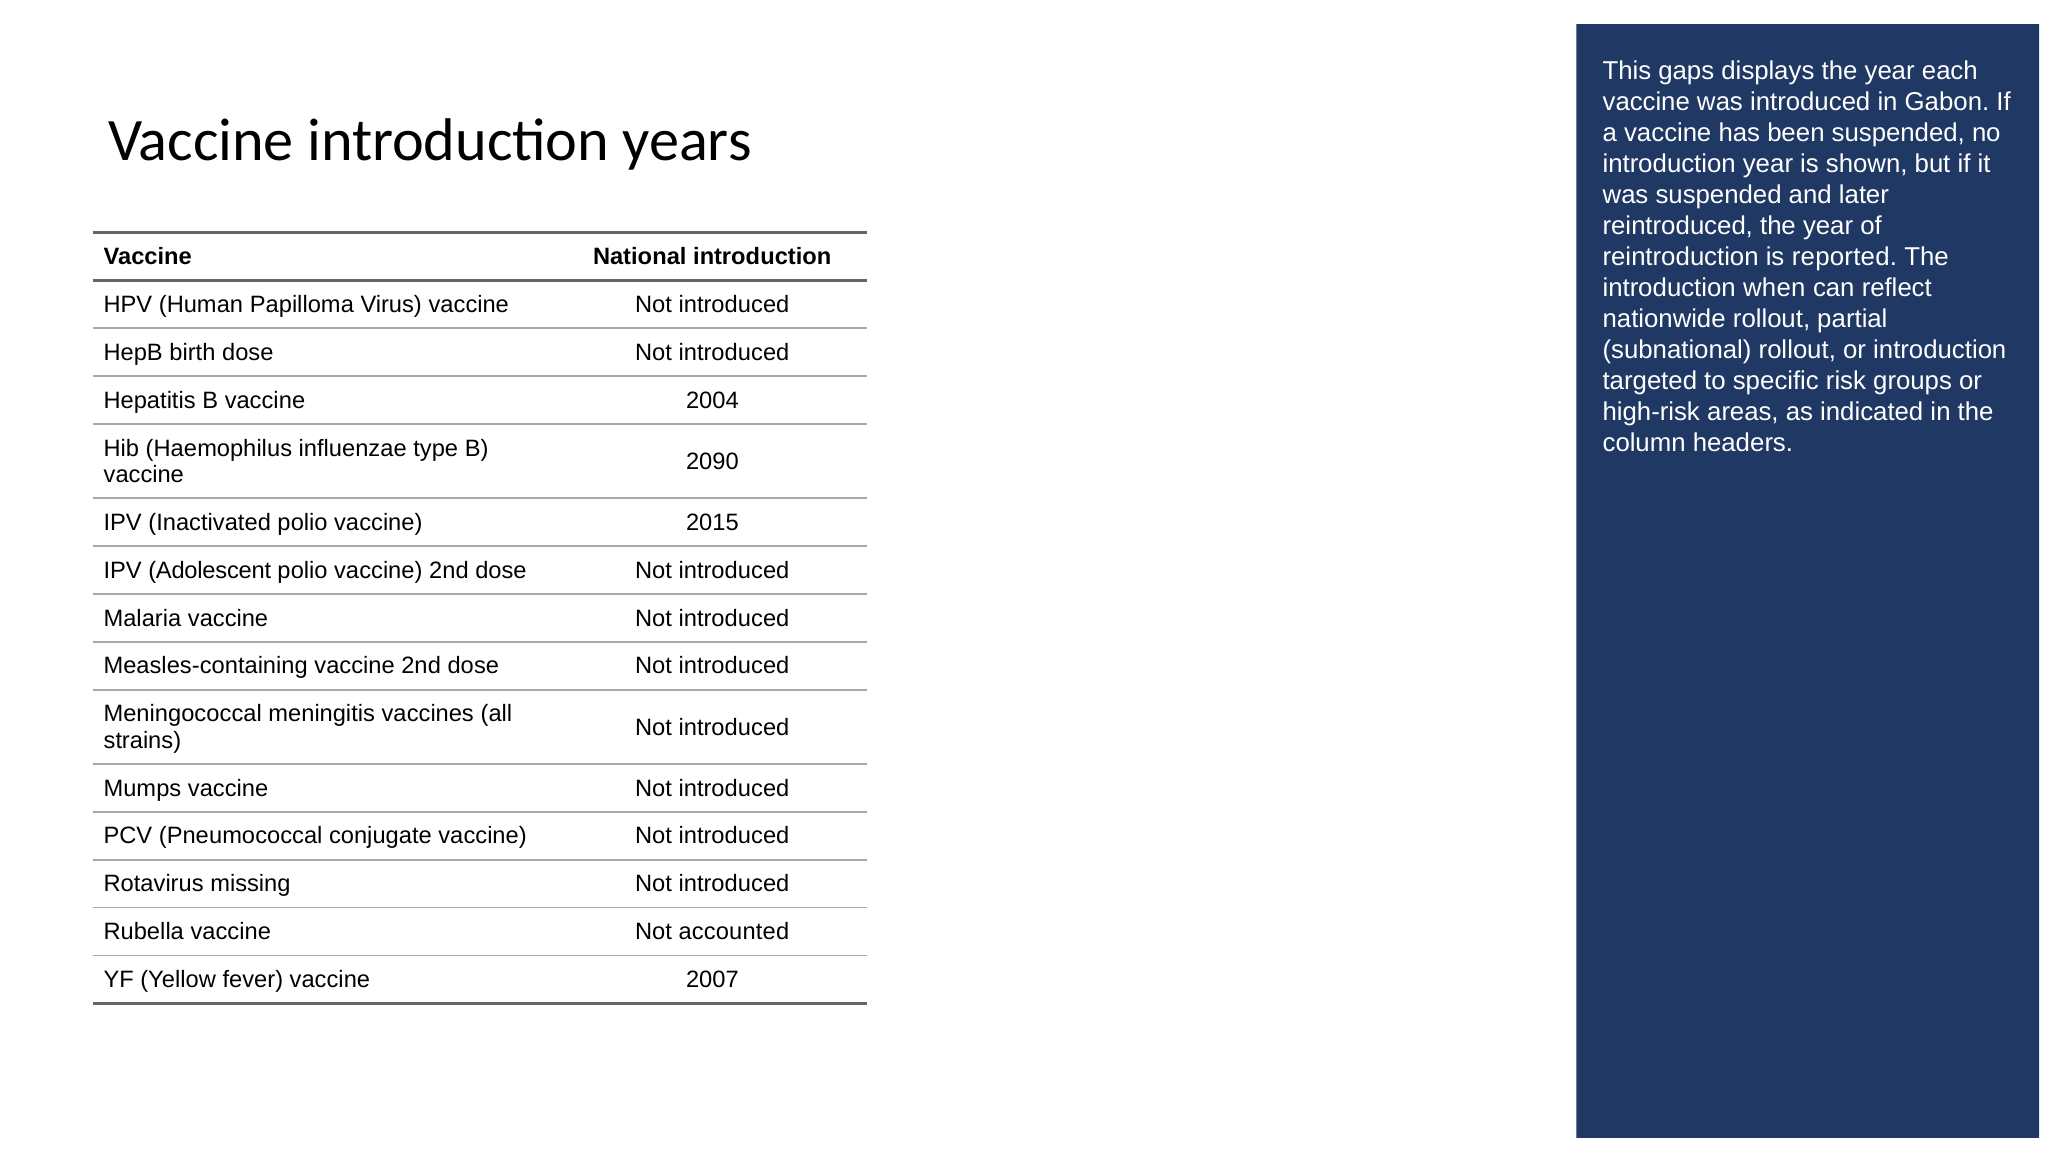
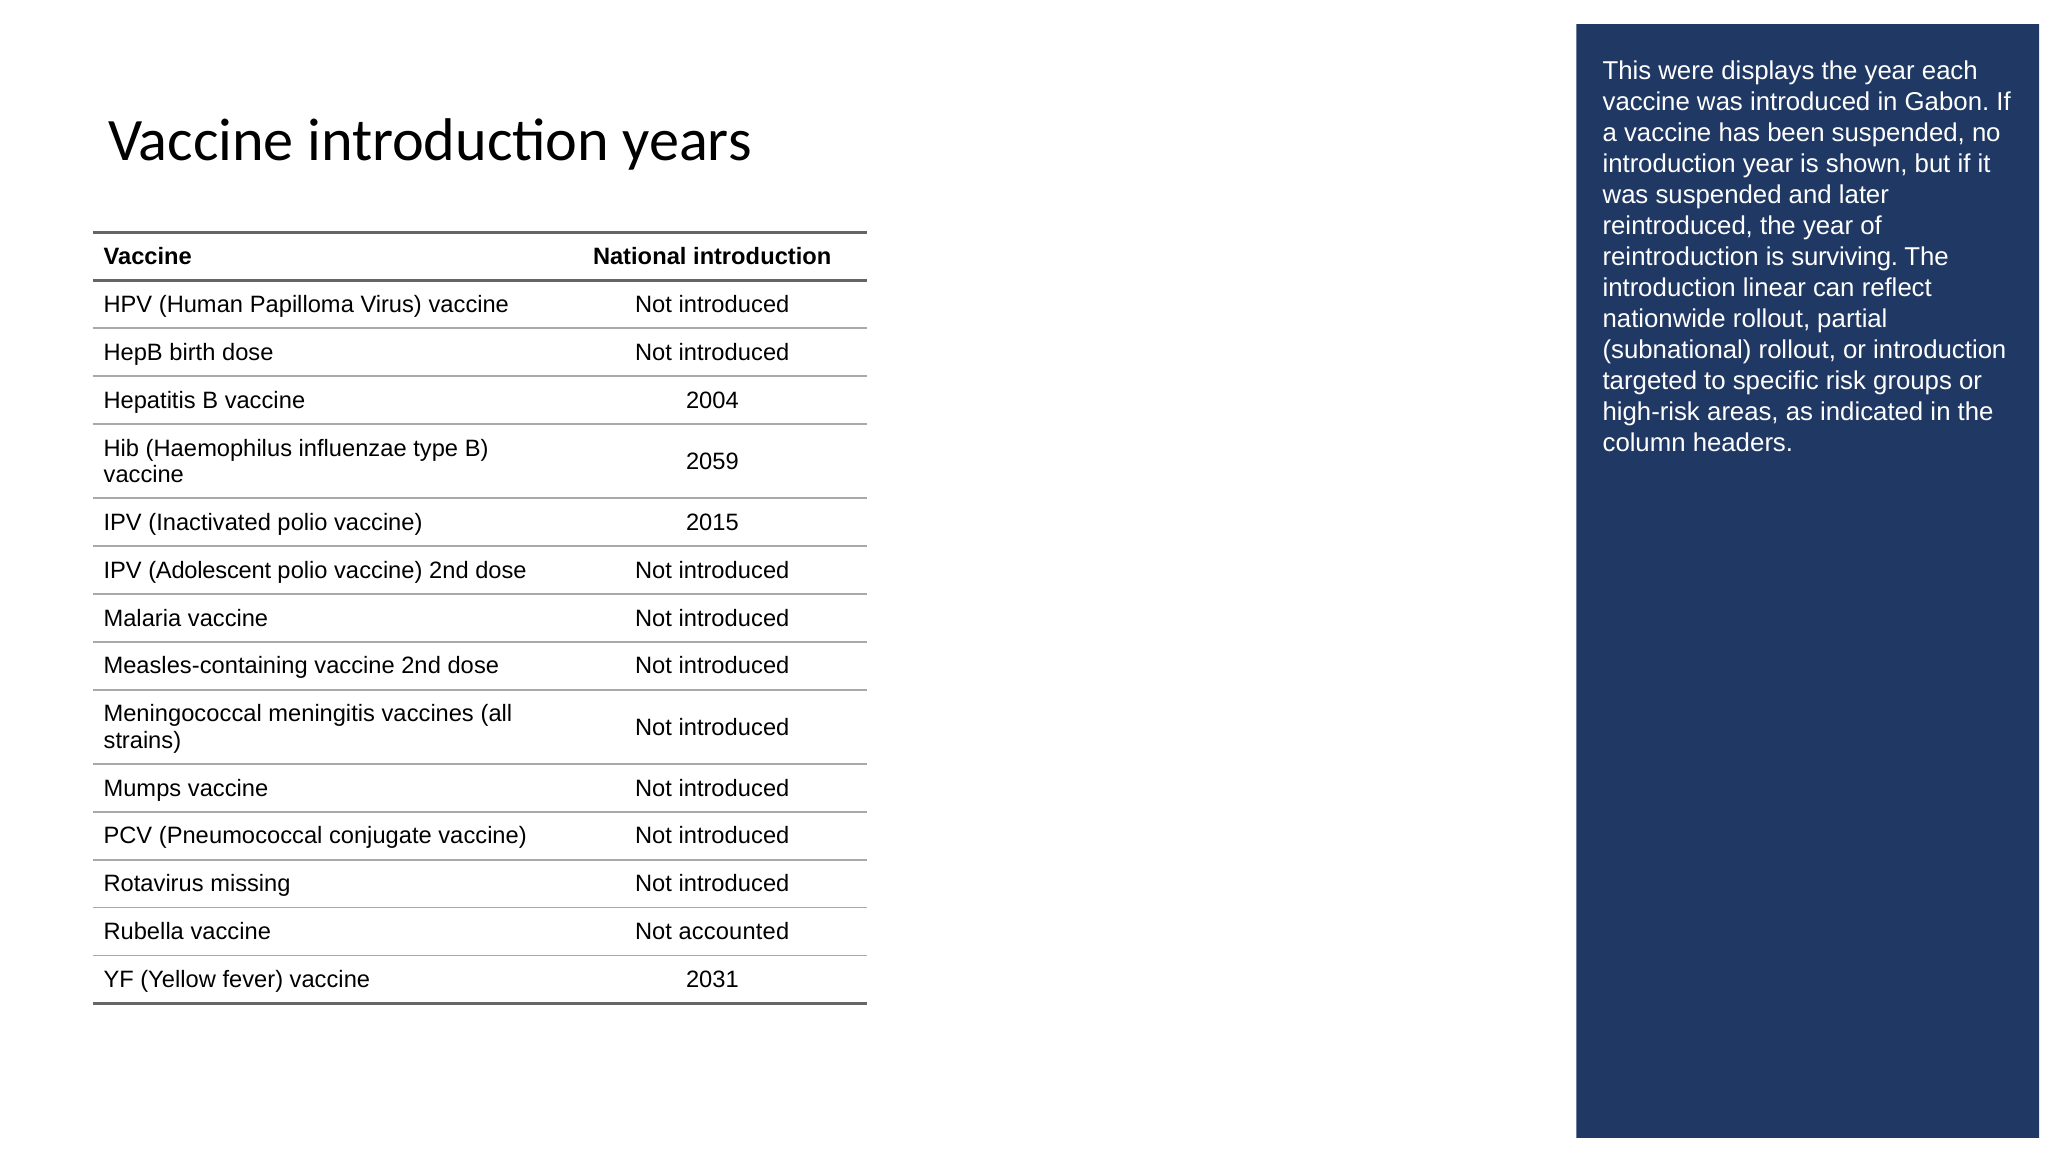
gaps: gaps -> were
reported: reported -> surviving
when: when -> linear
2090: 2090 -> 2059
2007: 2007 -> 2031
